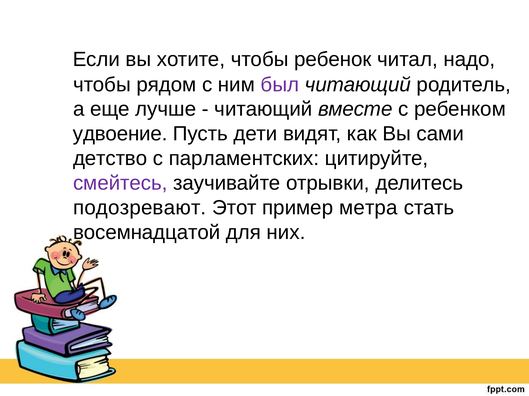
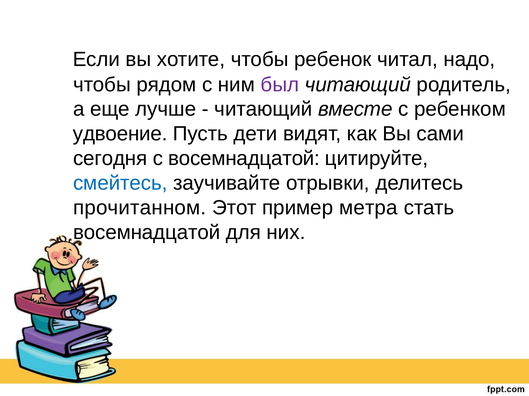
детство: детство -> сегодня
с парламентских: парламентских -> восемнадцатой
смейтесь colour: purple -> blue
подозревают: подозревают -> прочитанном
